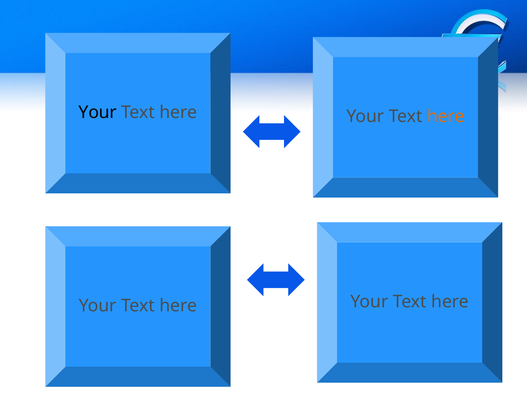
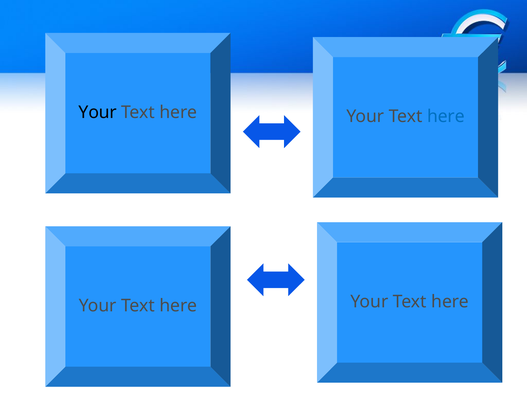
here at (446, 117) colour: orange -> blue
